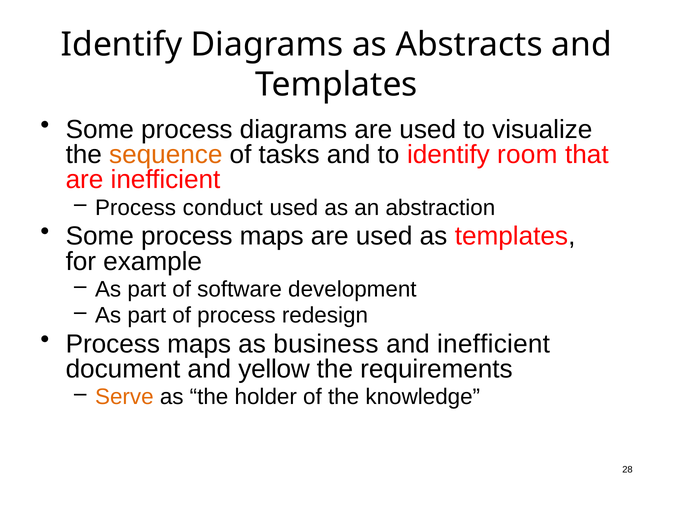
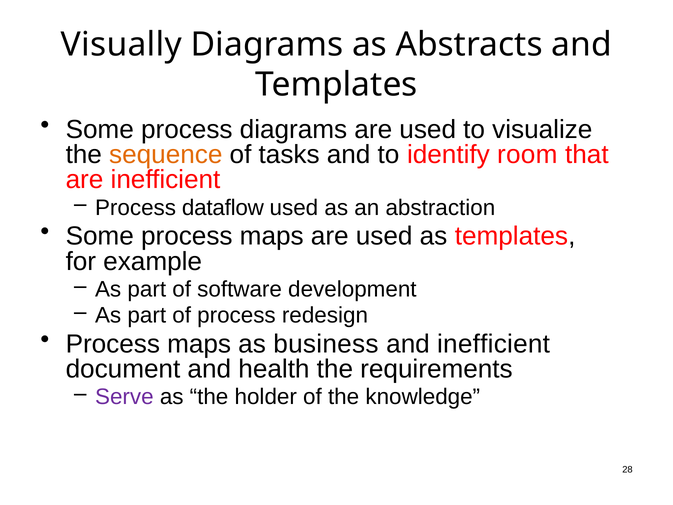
Identify at (122, 44): Identify -> Visually
conduct: conduct -> dataflow
yellow: yellow -> health
Serve colour: orange -> purple
